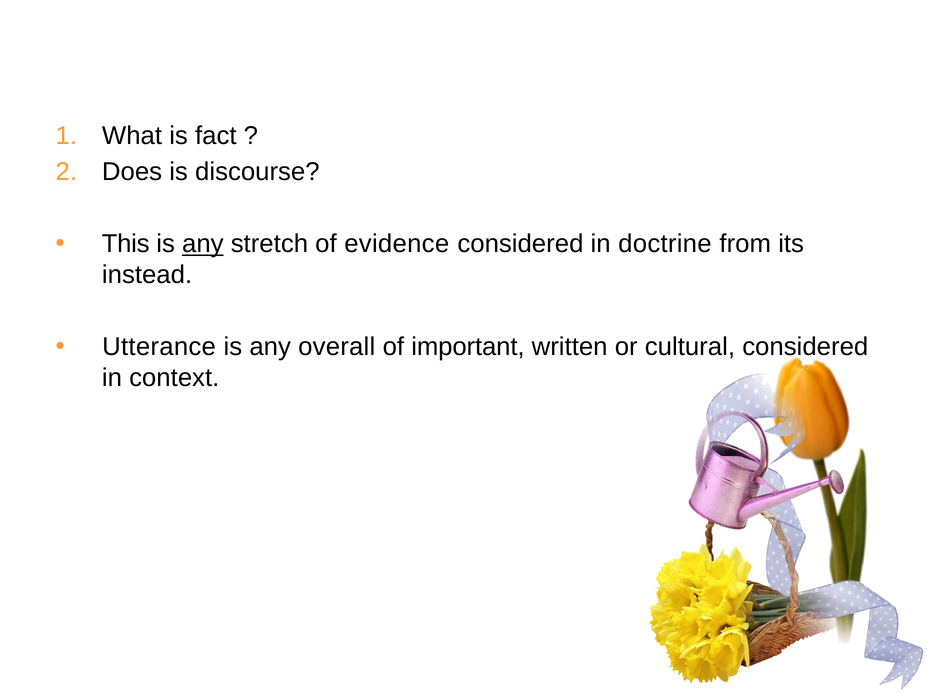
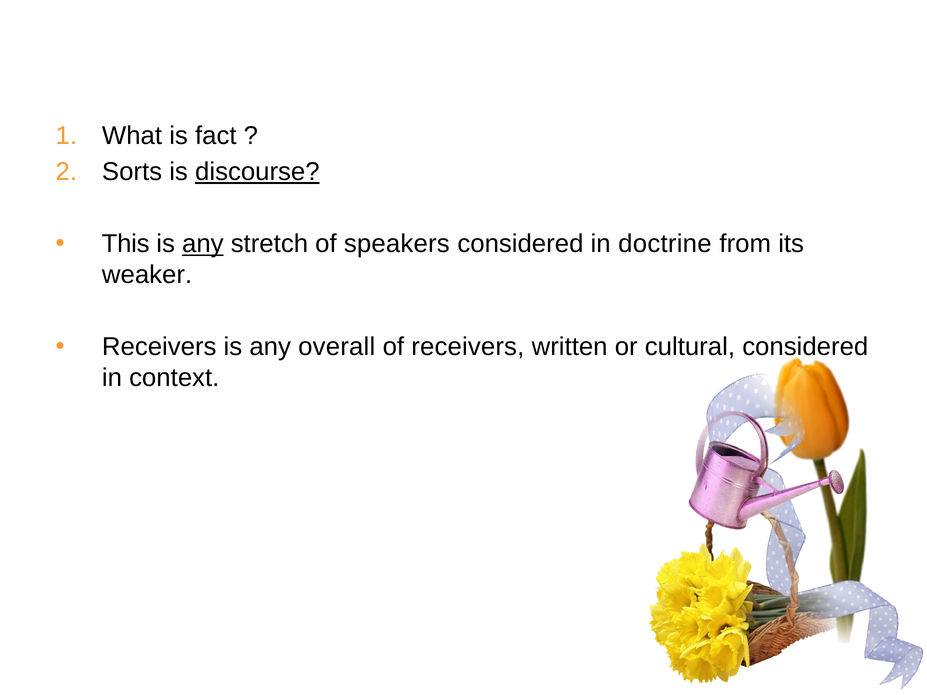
Does: Does -> Sorts
discourse underline: none -> present
evidence: evidence -> speakers
instead: instead -> weaker
Utterance at (159, 347): Utterance -> Receivers
of important: important -> receivers
